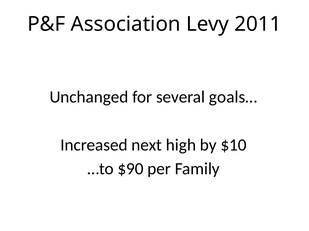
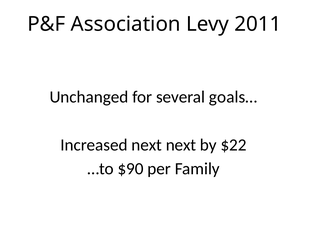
next high: high -> next
$10: $10 -> $22
